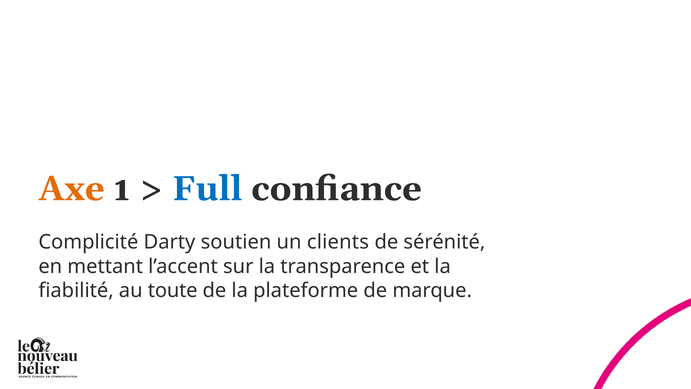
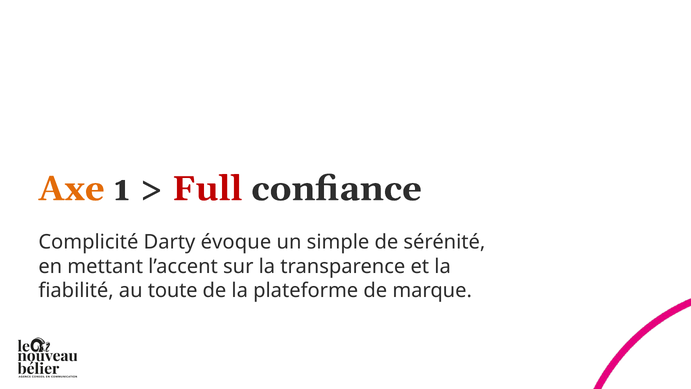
Full colour: blue -> red
soutien: soutien -> évoque
clients: clients -> simple
